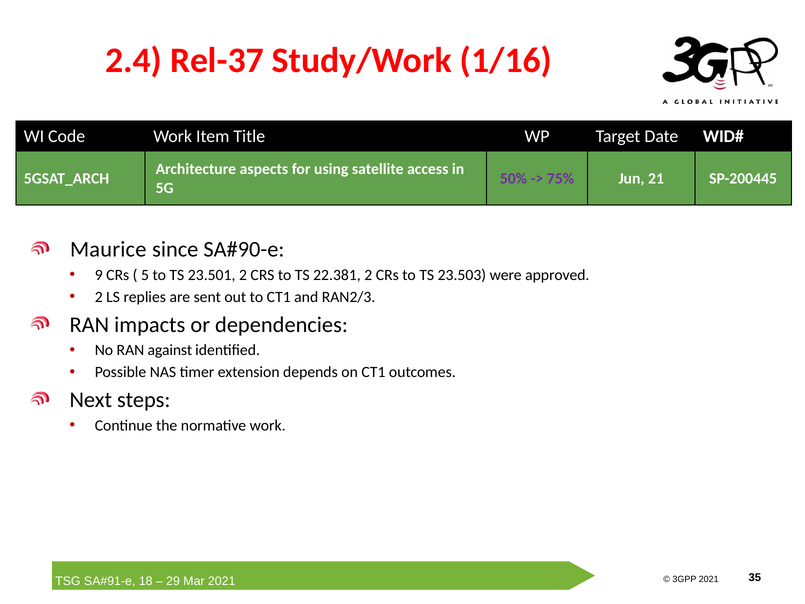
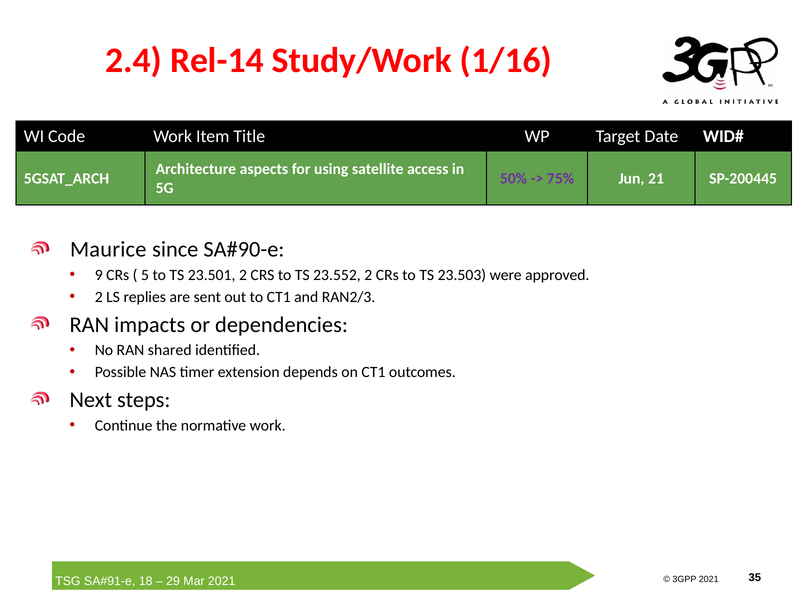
Rel-37: Rel-37 -> Rel-14
22.381: 22.381 -> 23.552
against: against -> shared
